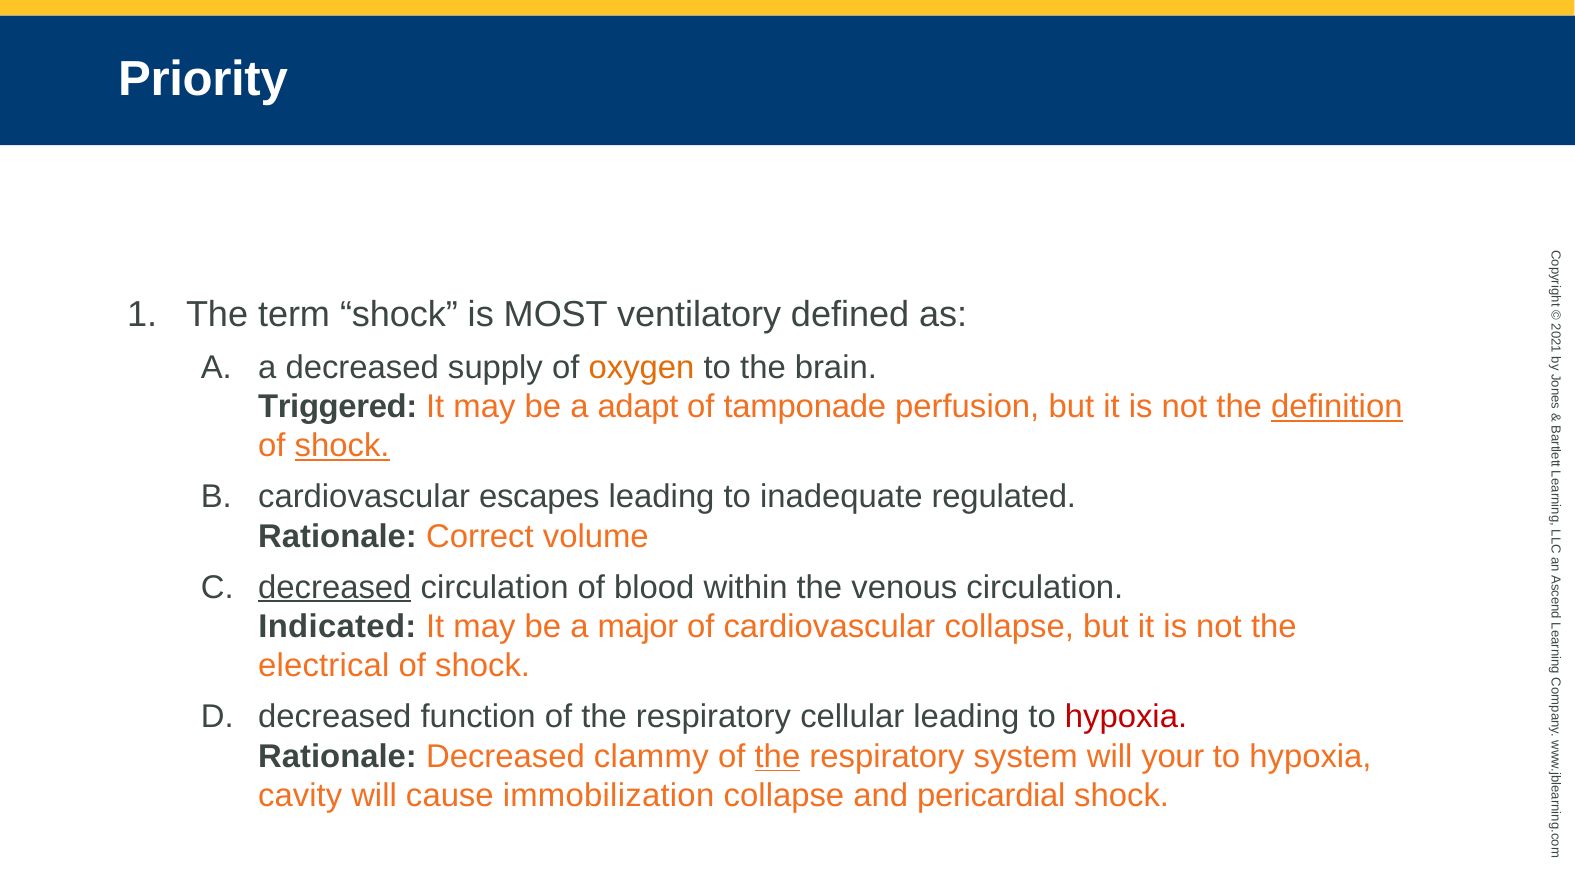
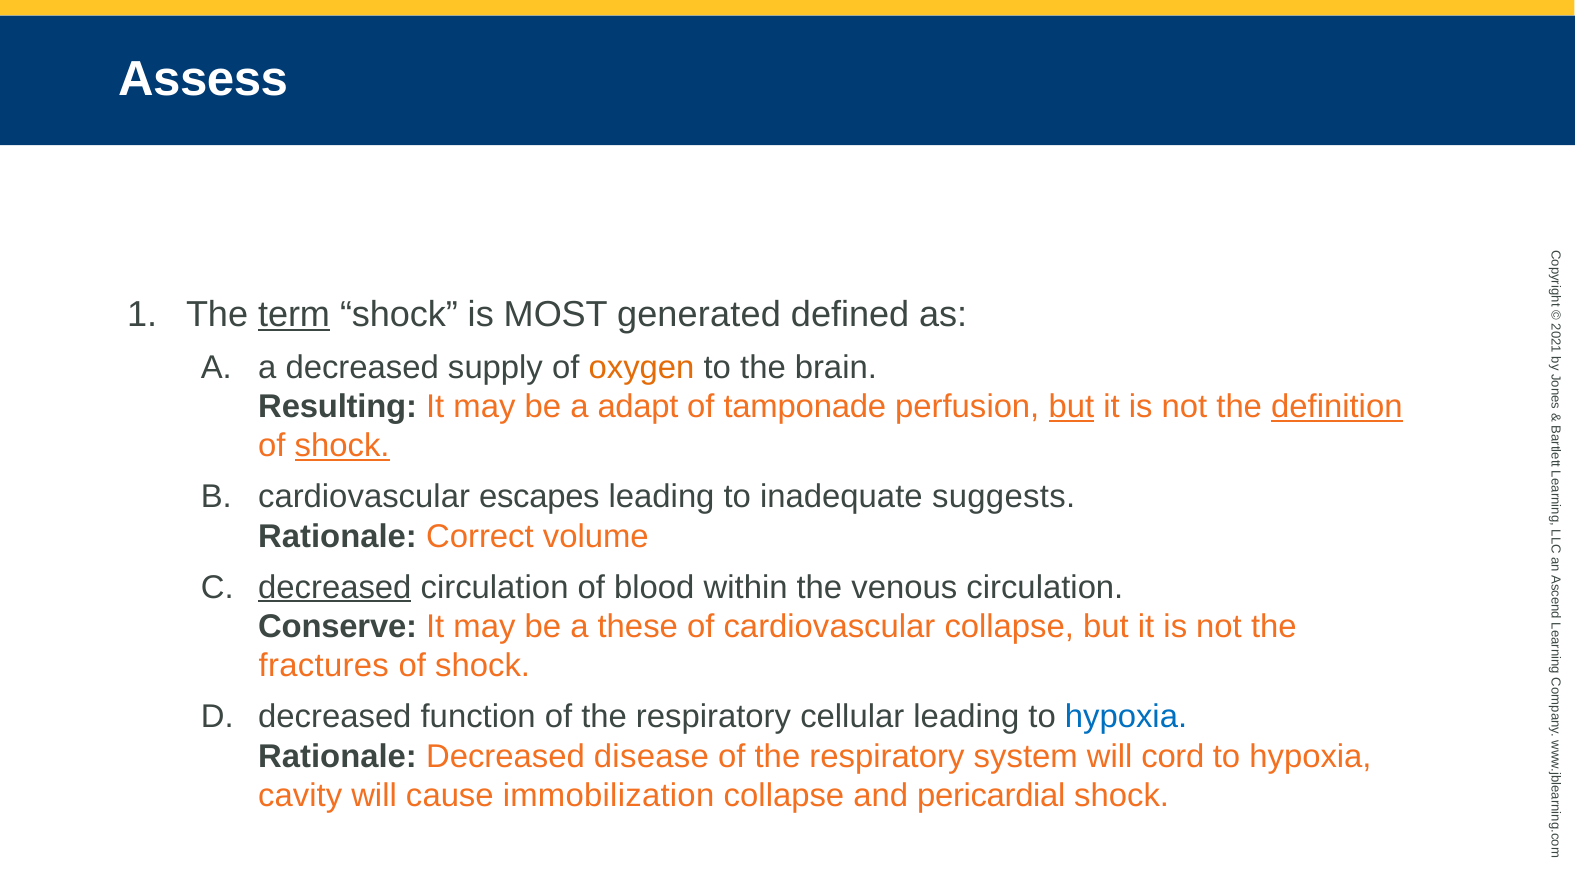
Priority: Priority -> Assess
term underline: none -> present
ventilatory: ventilatory -> generated
Triggered: Triggered -> Resulting
but at (1071, 407) underline: none -> present
regulated: regulated -> suggests
Indicated: Indicated -> Conserve
major: major -> these
electrical: electrical -> fractures
hypoxia at (1126, 717) colour: red -> blue
clammy: clammy -> disease
the at (777, 756) underline: present -> none
your: your -> cord
